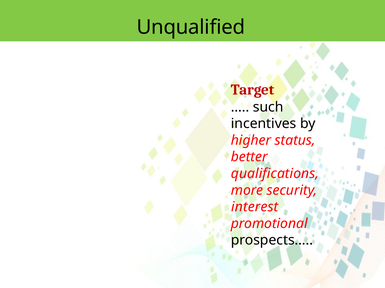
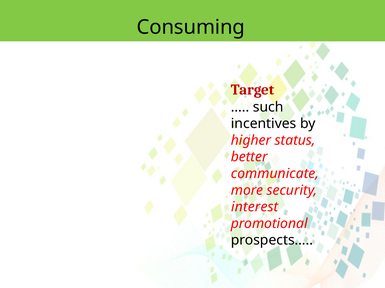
Unqualified: Unqualified -> Consuming
qualifications: qualifications -> communicate
